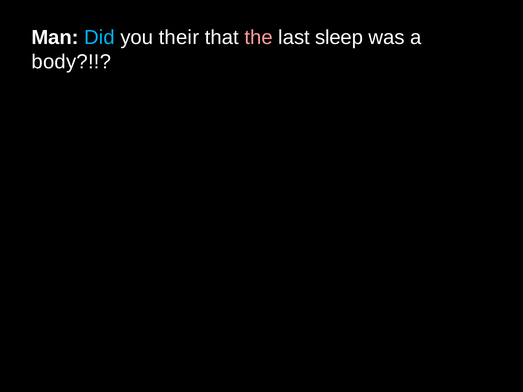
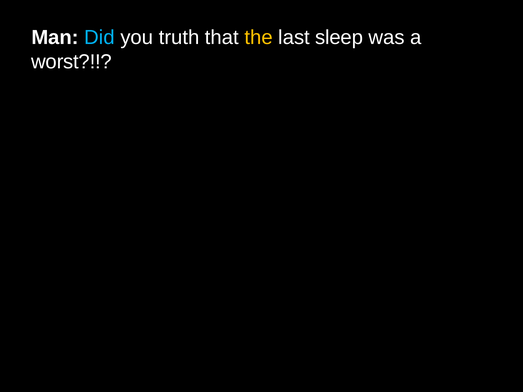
their: their -> truth
the colour: pink -> yellow
body: body -> worst
